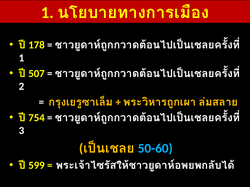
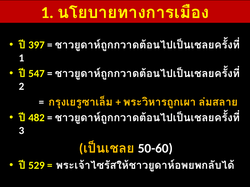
178: 178 -> 397
507: 507 -> 547
754: 754 -> 482
50-60 colour: light blue -> white
599: 599 -> 529
